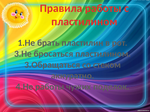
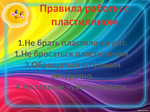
3.Не at (23, 54): 3.Не -> 1.Не
4.Не работы: работы -> стеком
